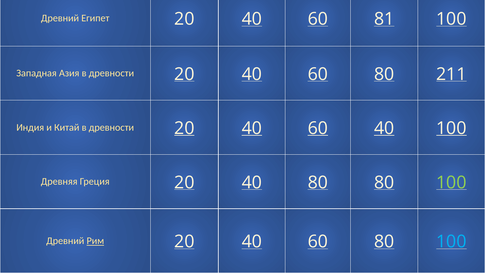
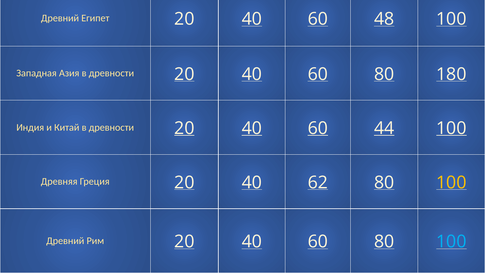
81: 81 -> 48
211: 211 -> 180
60 40: 40 -> 44
40 80: 80 -> 62
100 at (451, 182) colour: light green -> yellow
Рим underline: present -> none
